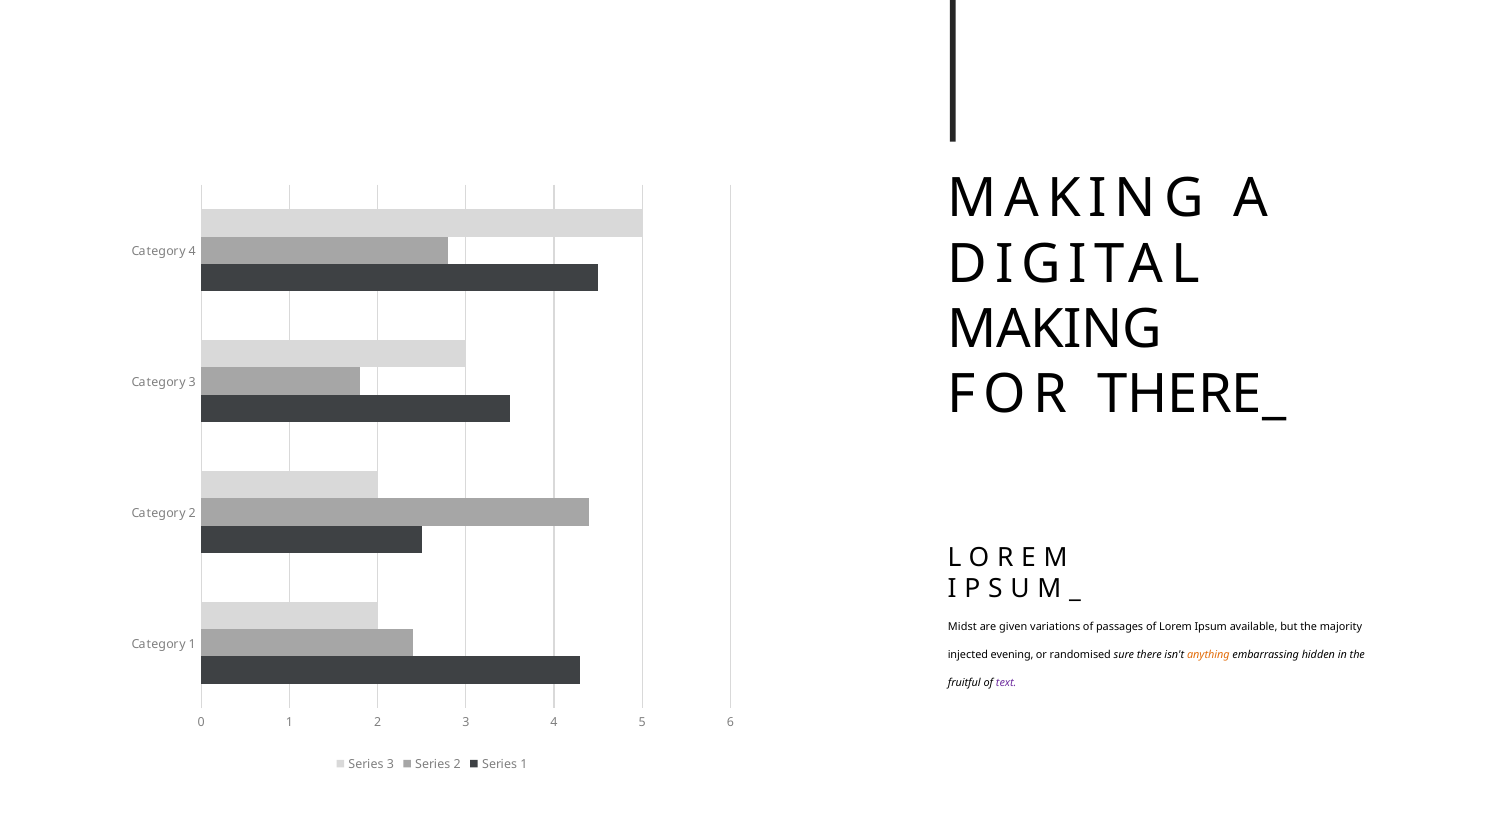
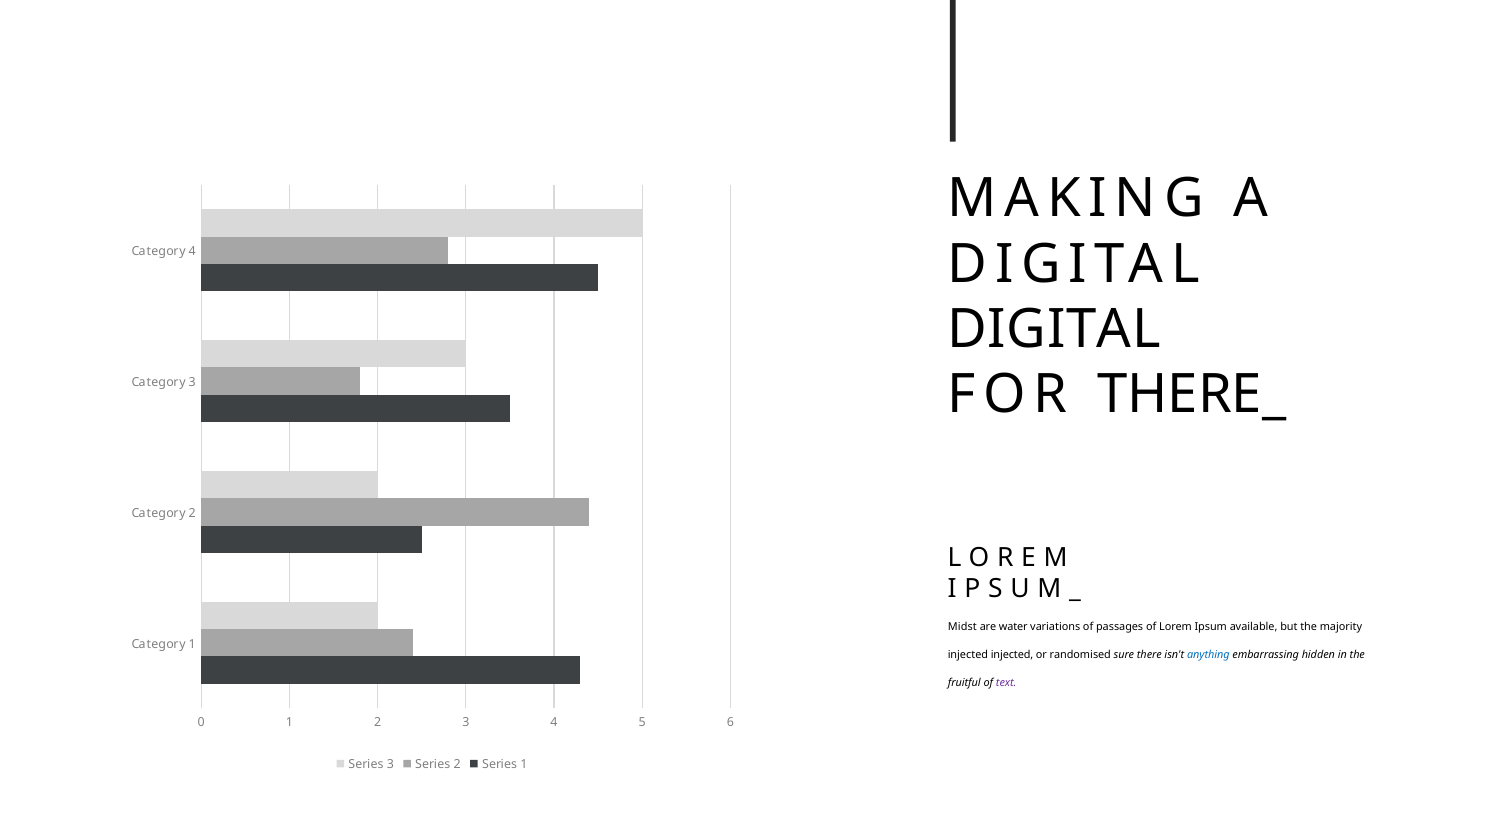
MAKING at (1055, 329): MAKING -> DIGITAL
given: given -> water
injected evening: evening -> injected
anything colour: orange -> blue
